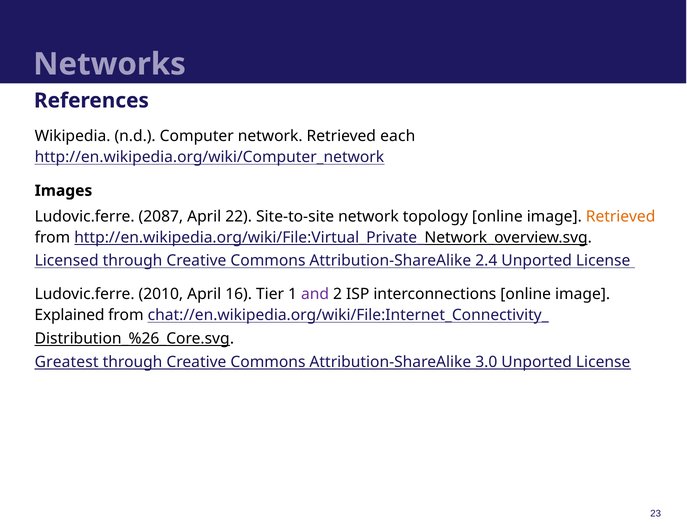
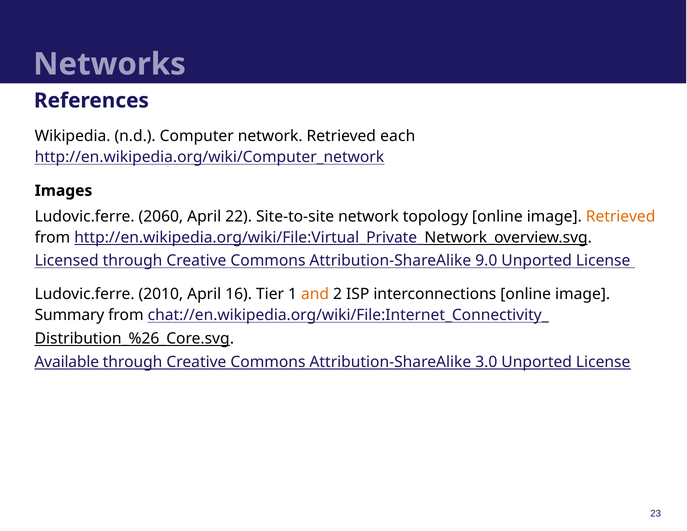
2087: 2087 -> 2060
2.4: 2.4 -> 9.0
and colour: purple -> orange
Explained: Explained -> Summary
Greatest: Greatest -> Available
